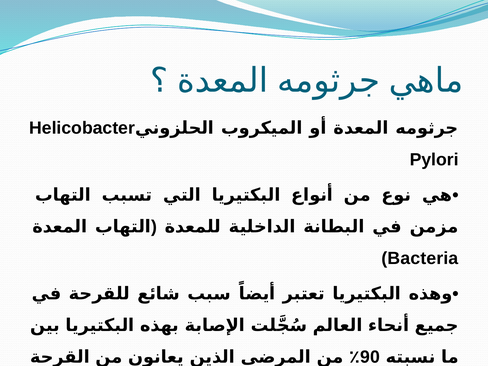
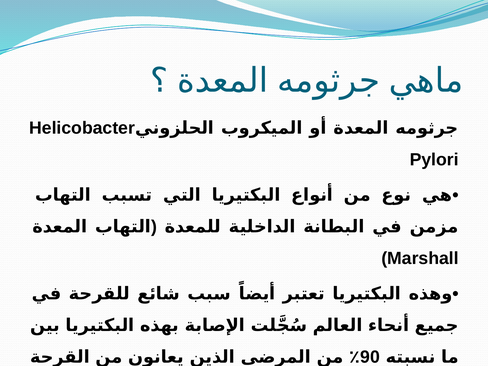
Bacteria: Bacteria -> Marshall
